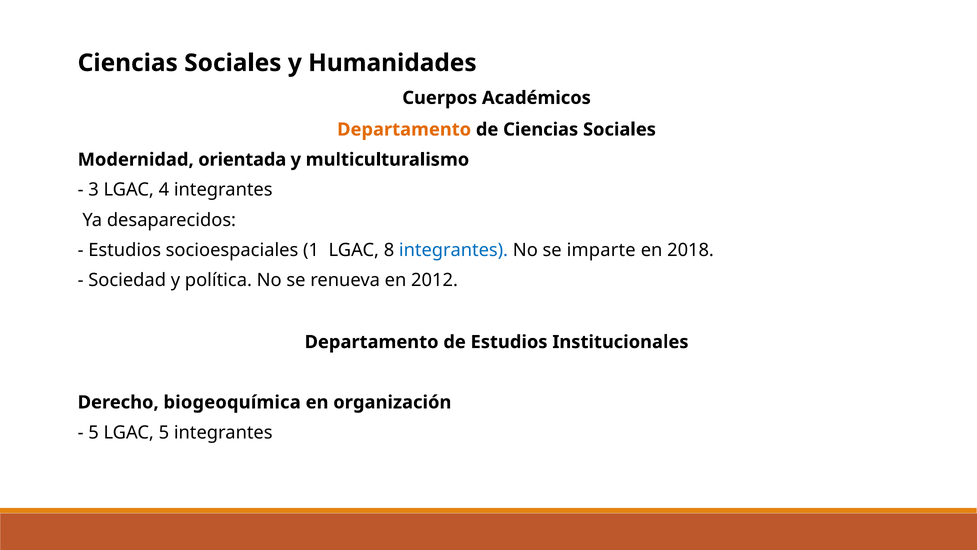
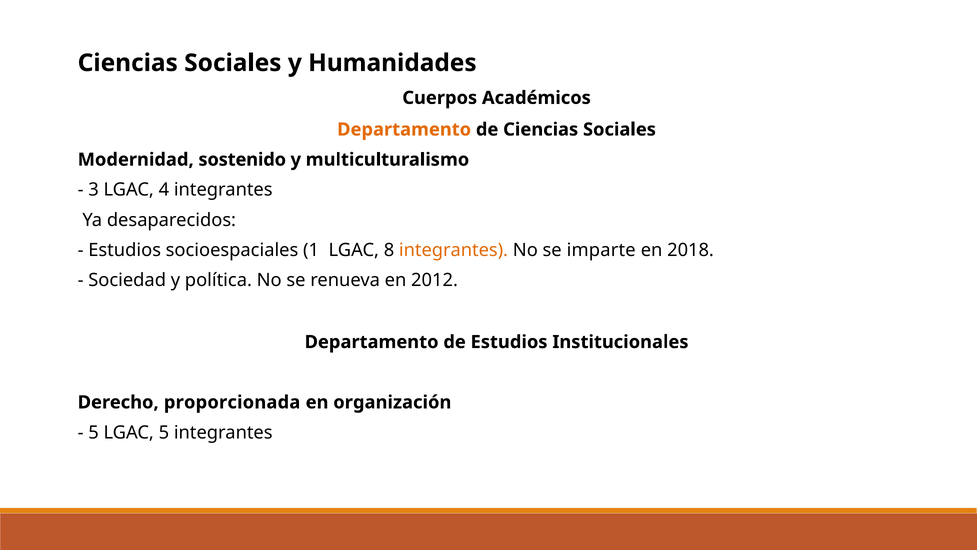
orientada: orientada -> sostenido
integrantes at (454, 250) colour: blue -> orange
biogeoquímica: biogeoquímica -> proporcionada
